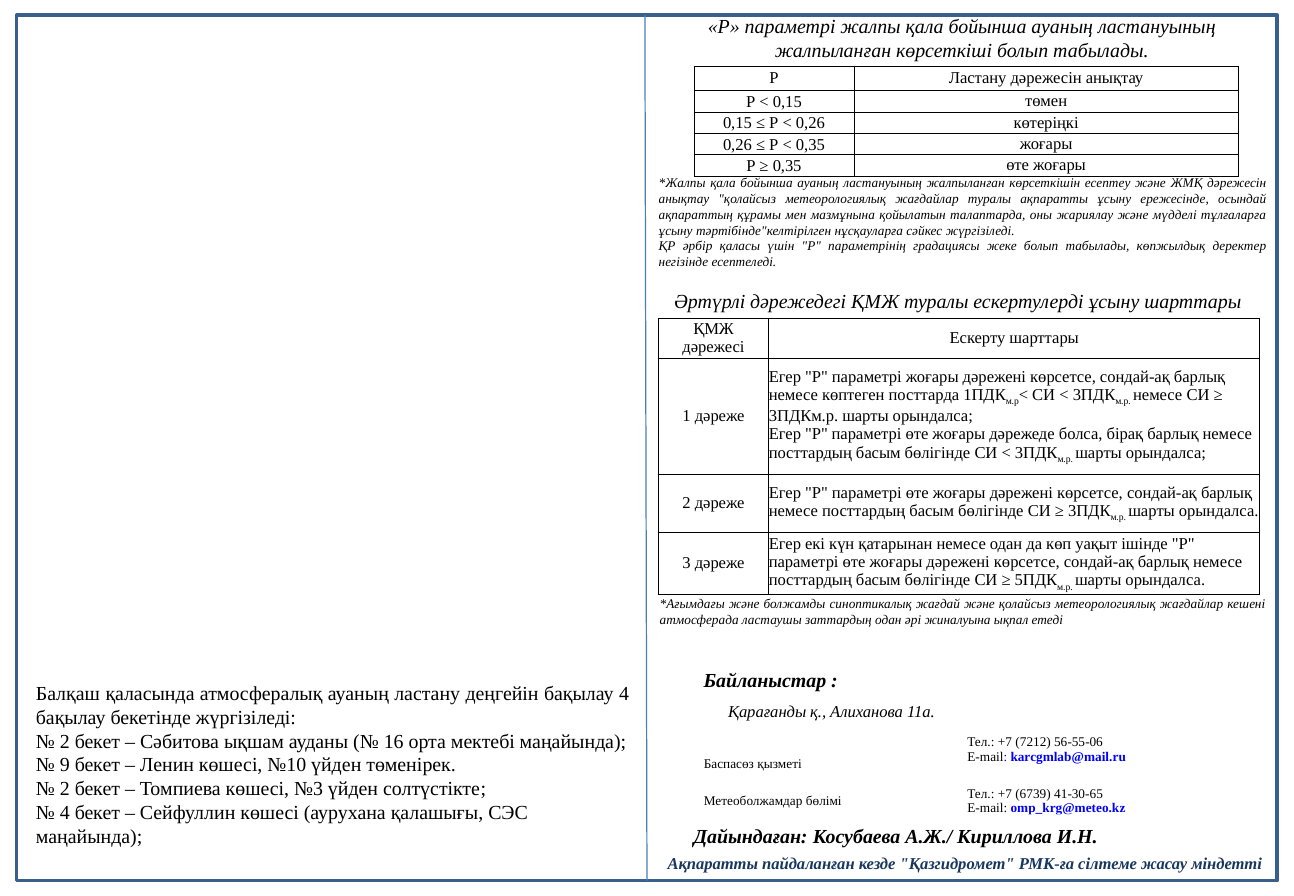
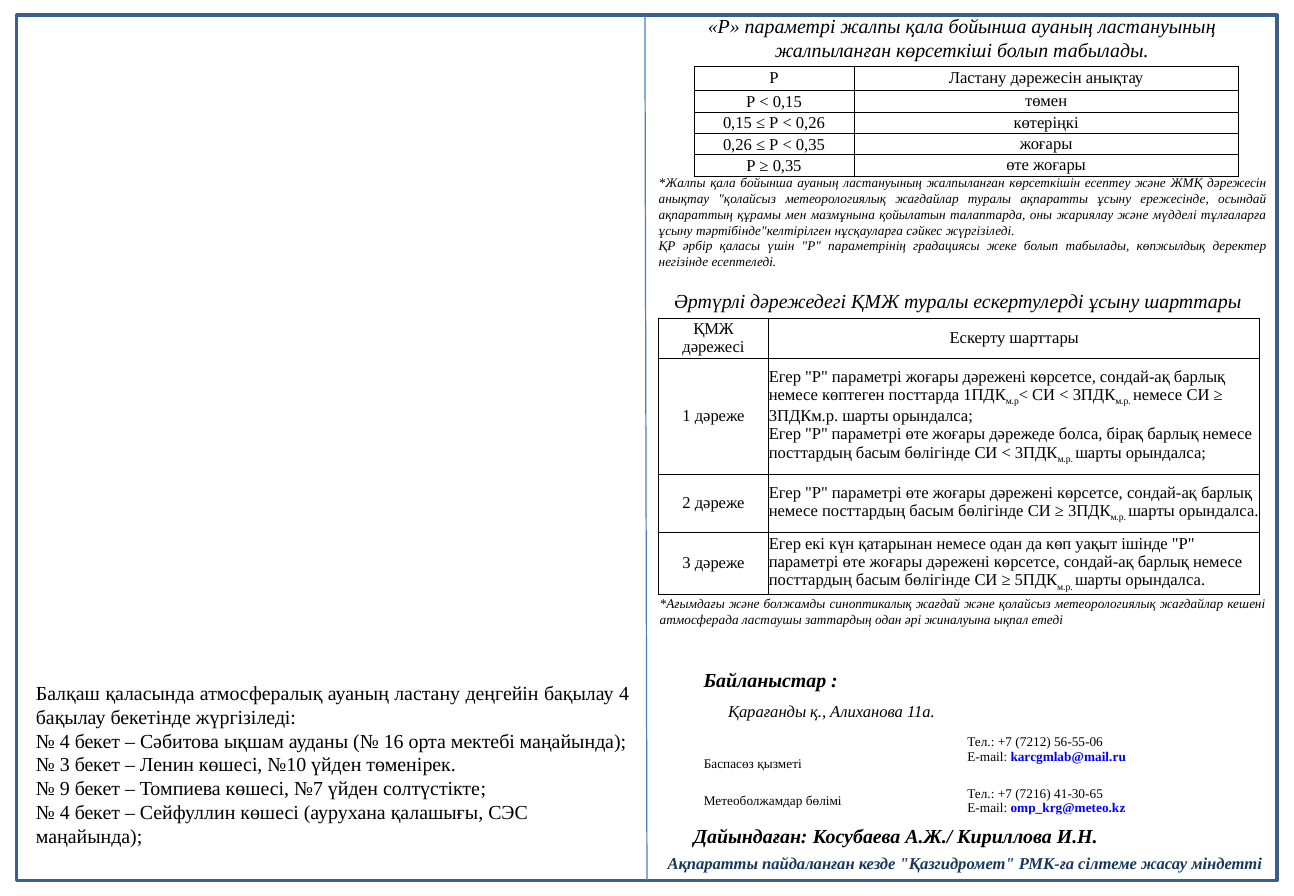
2 at (65, 741): 2 -> 4
9 at (65, 765): 9 -> 3
2 at (65, 789): 2 -> 9
№3: №3 -> №7
6739: 6739 -> 7216
